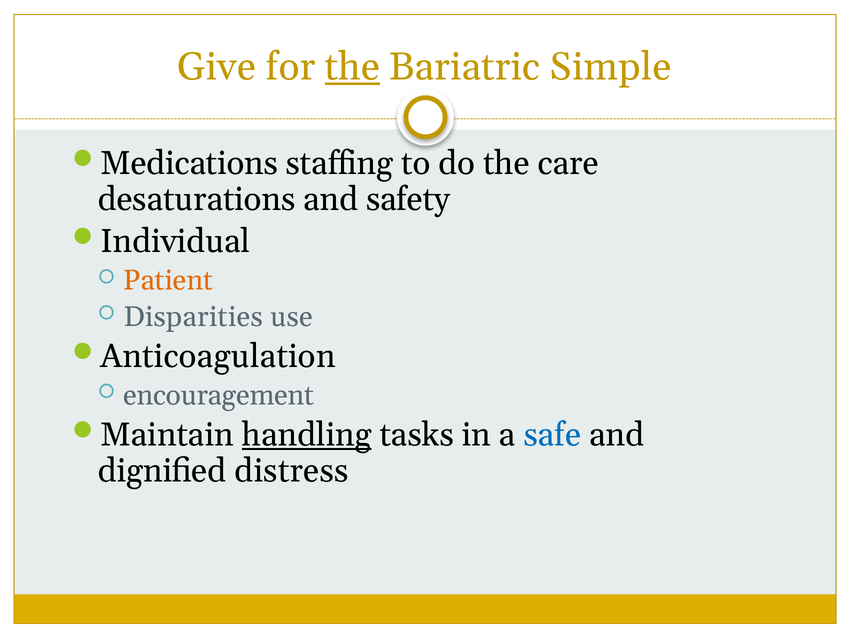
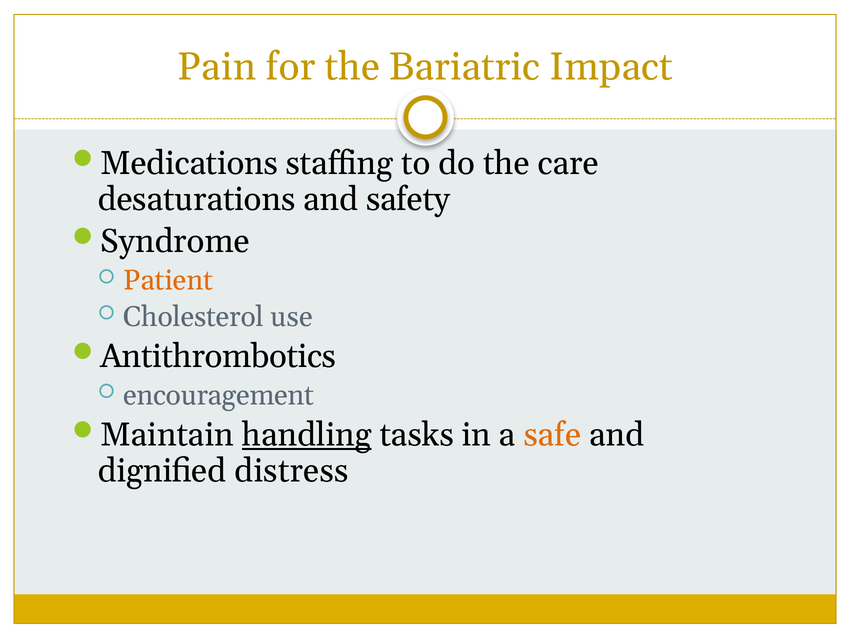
Give: Give -> Pain
the at (352, 67) underline: present -> none
Simple: Simple -> Impact
Individual: Individual -> Syndrome
Disparities: Disparities -> Cholesterol
Anticoagulation: Anticoagulation -> Antithrombotics
safe colour: blue -> orange
